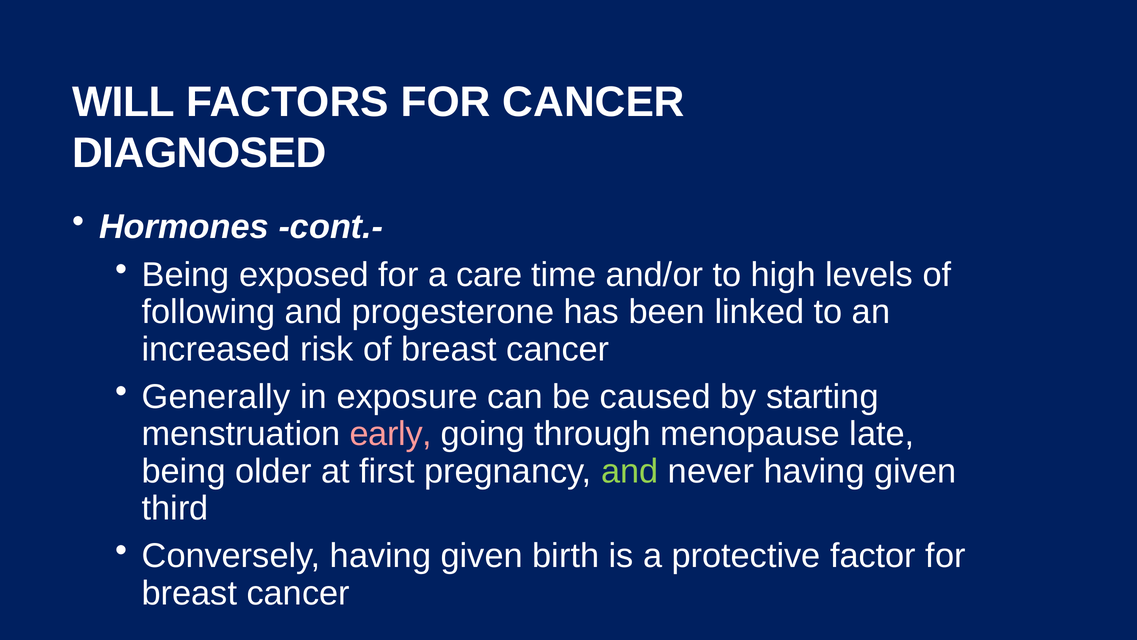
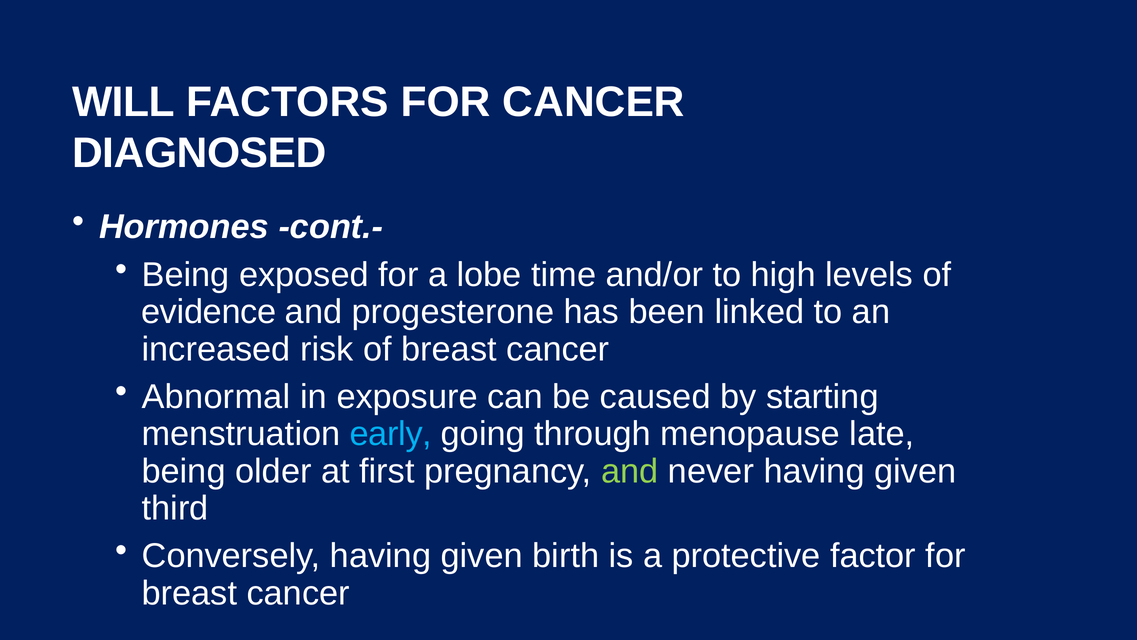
care: care -> lobe
following: following -> evidence
Generally: Generally -> Abnormal
early colour: pink -> light blue
